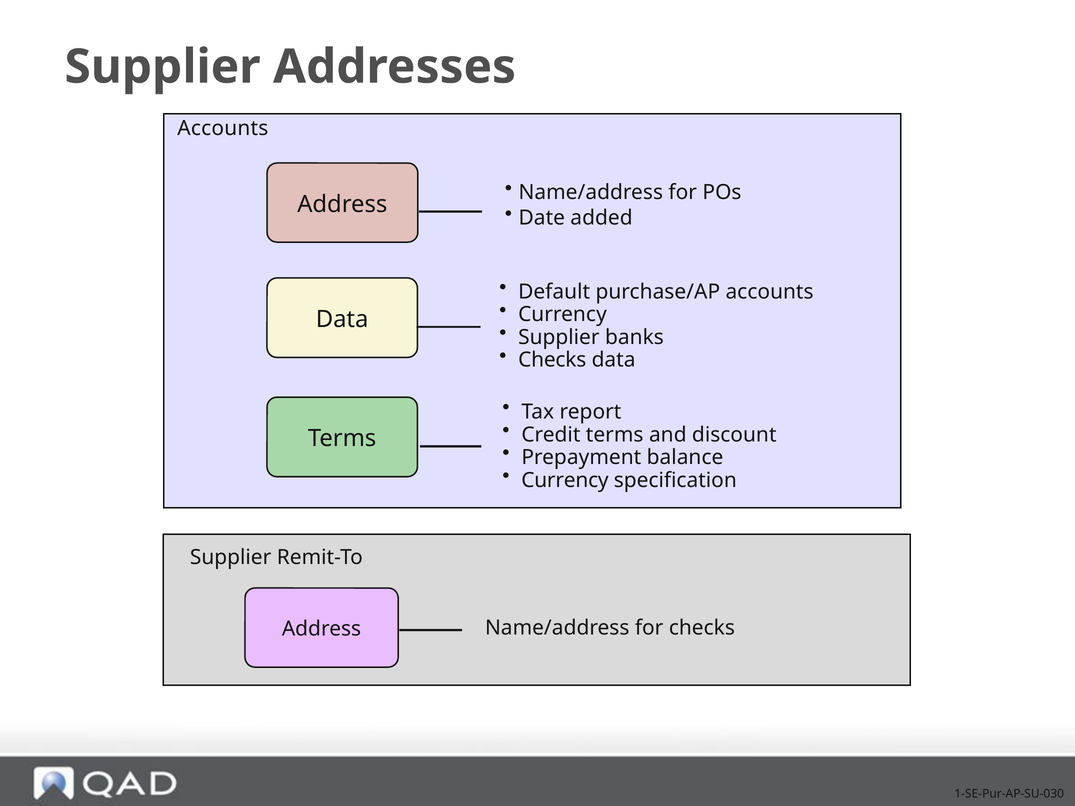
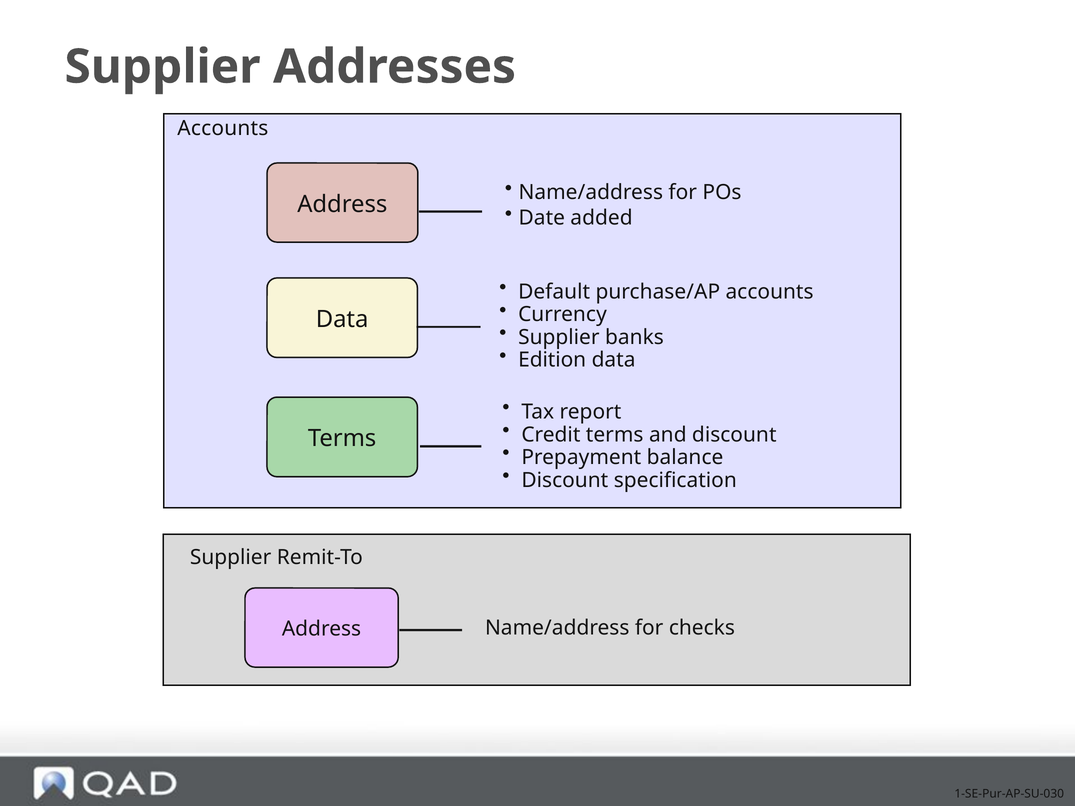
Checks at (552, 360): Checks -> Edition
Currency at (565, 480): Currency -> Discount
